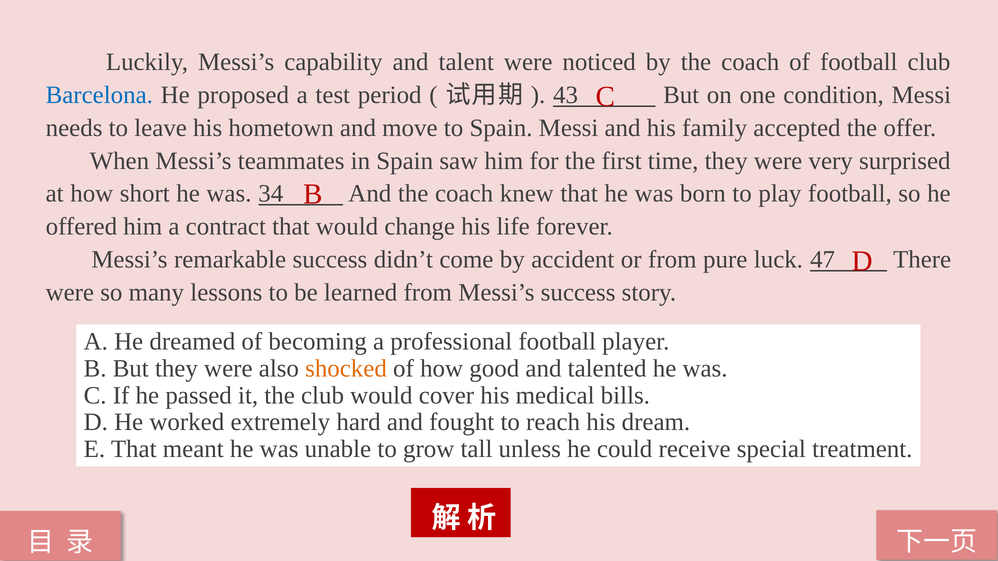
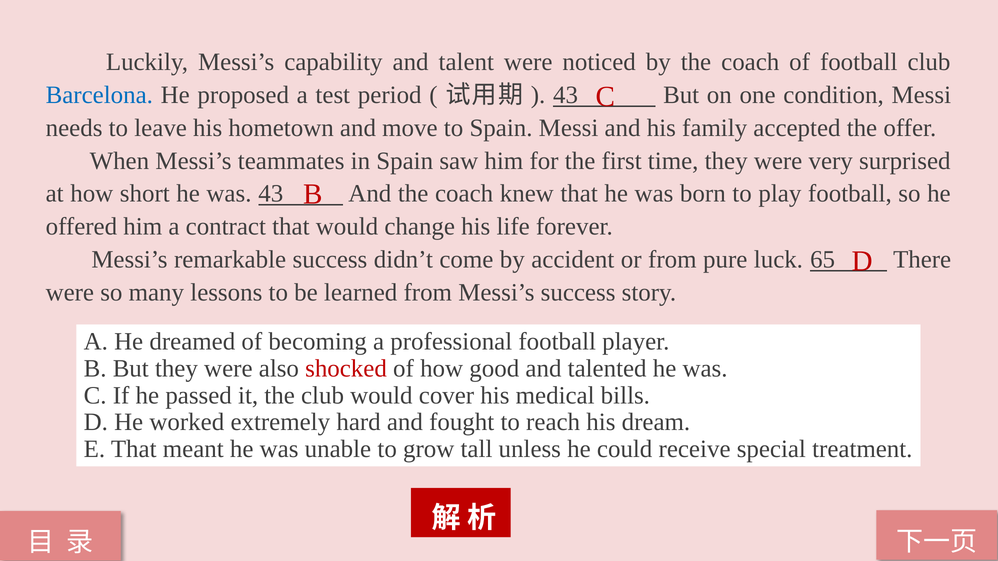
was 34: 34 -> 43
47: 47 -> 65
shocked colour: orange -> red
